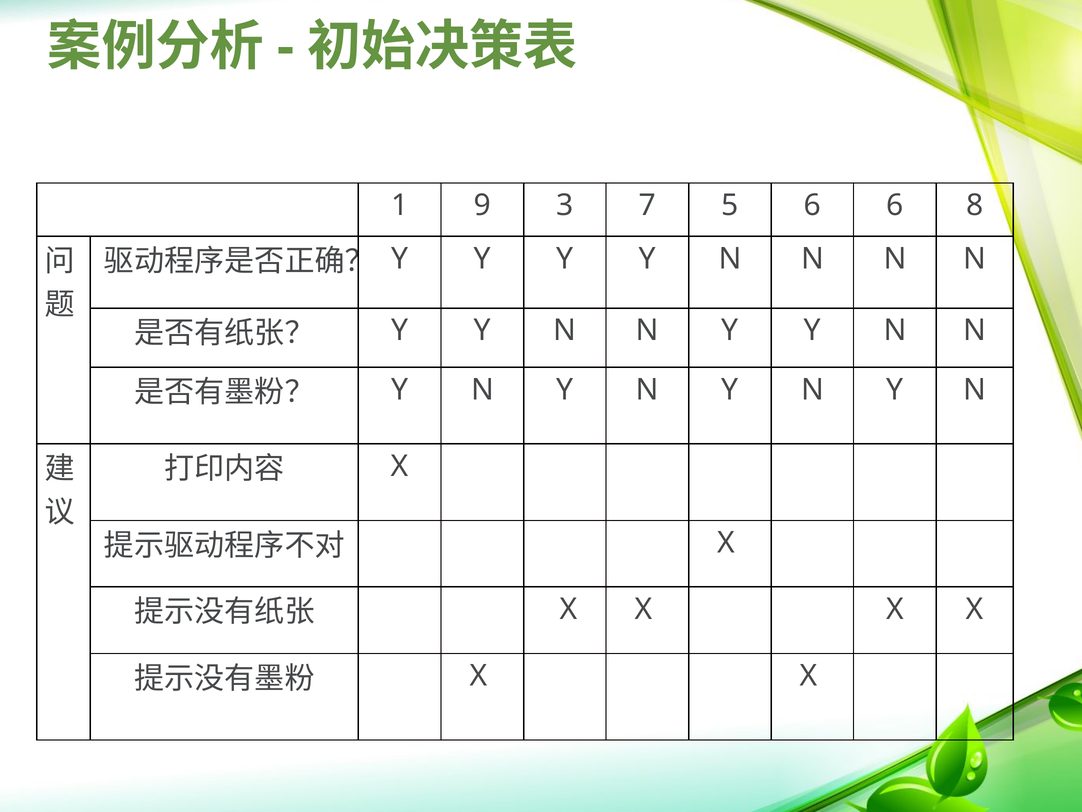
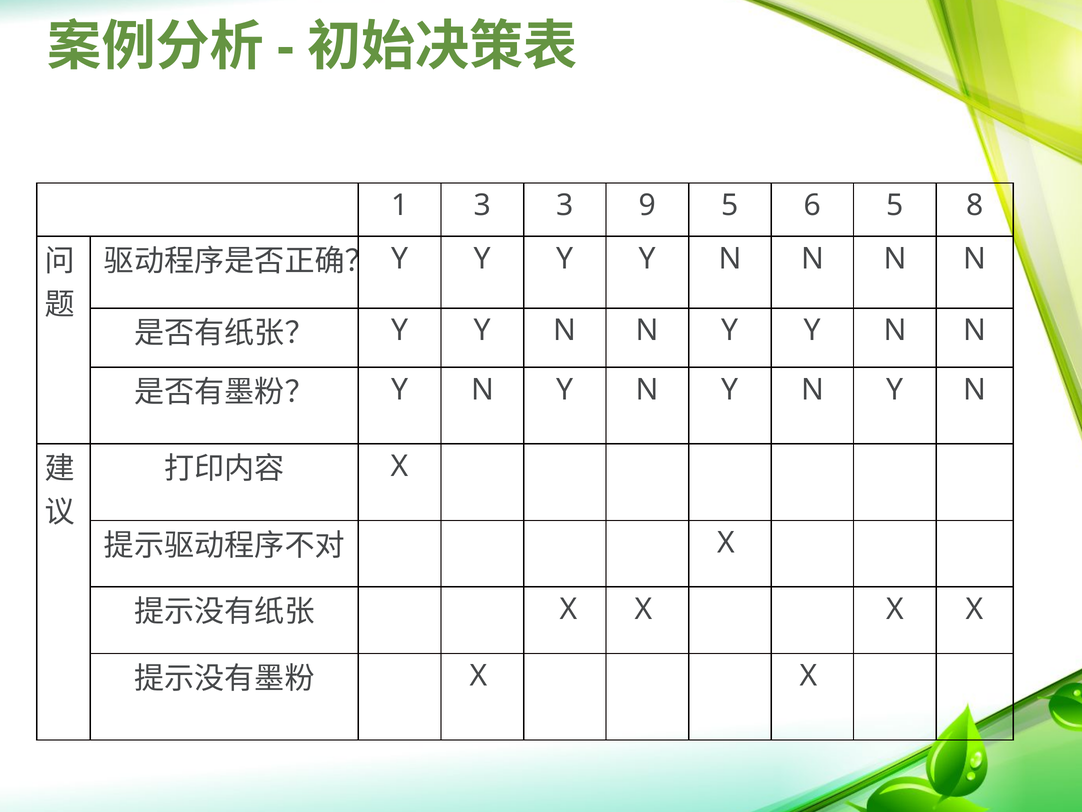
1 9: 9 -> 3
7: 7 -> 9
6 6: 6 -> 5
